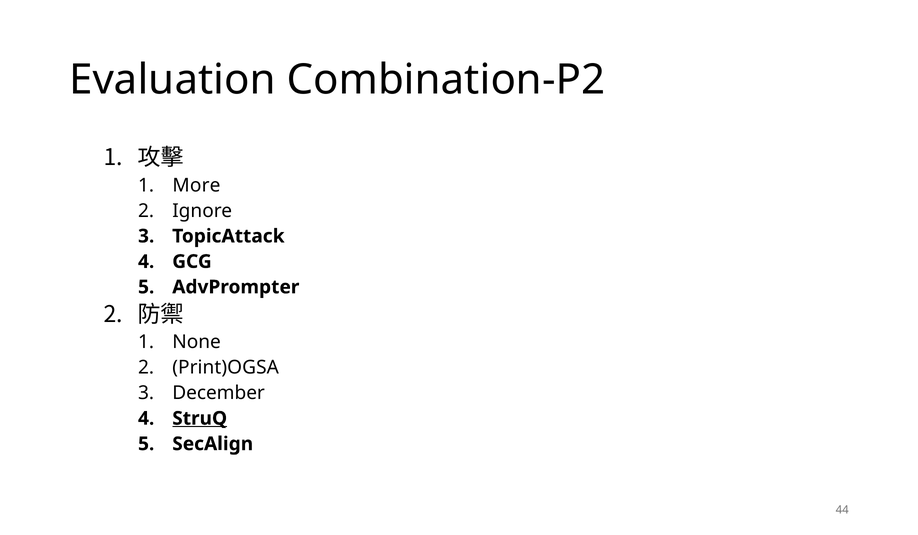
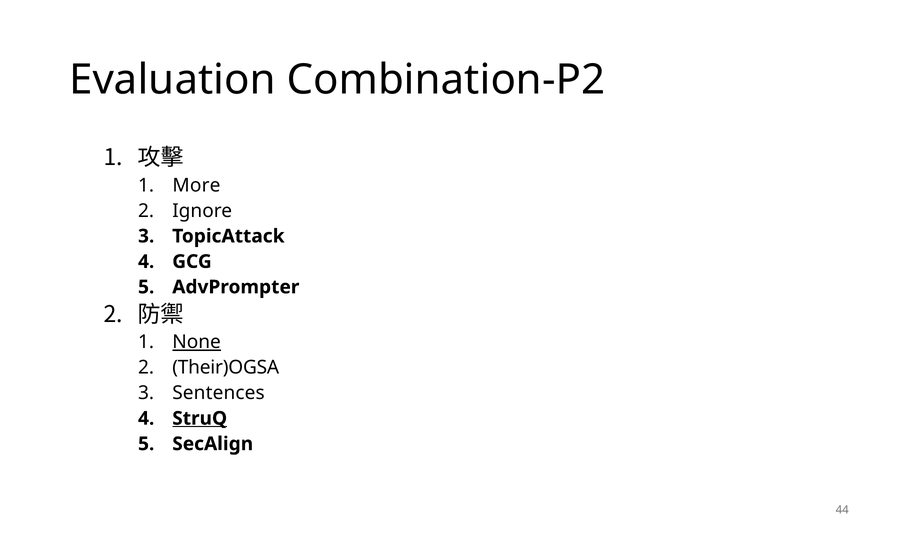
None underline: none -> present
Print)OGSA: Print)OGSA -> Their)OGSA
December: December -> Sentences
